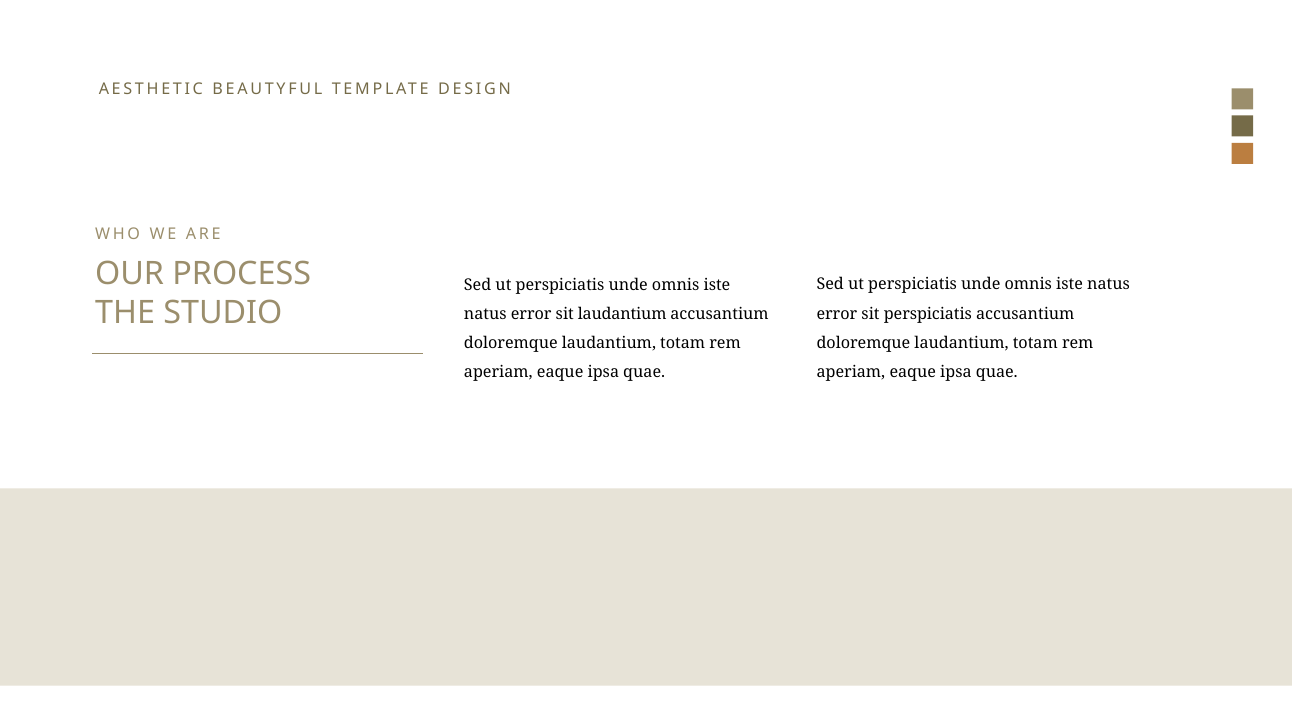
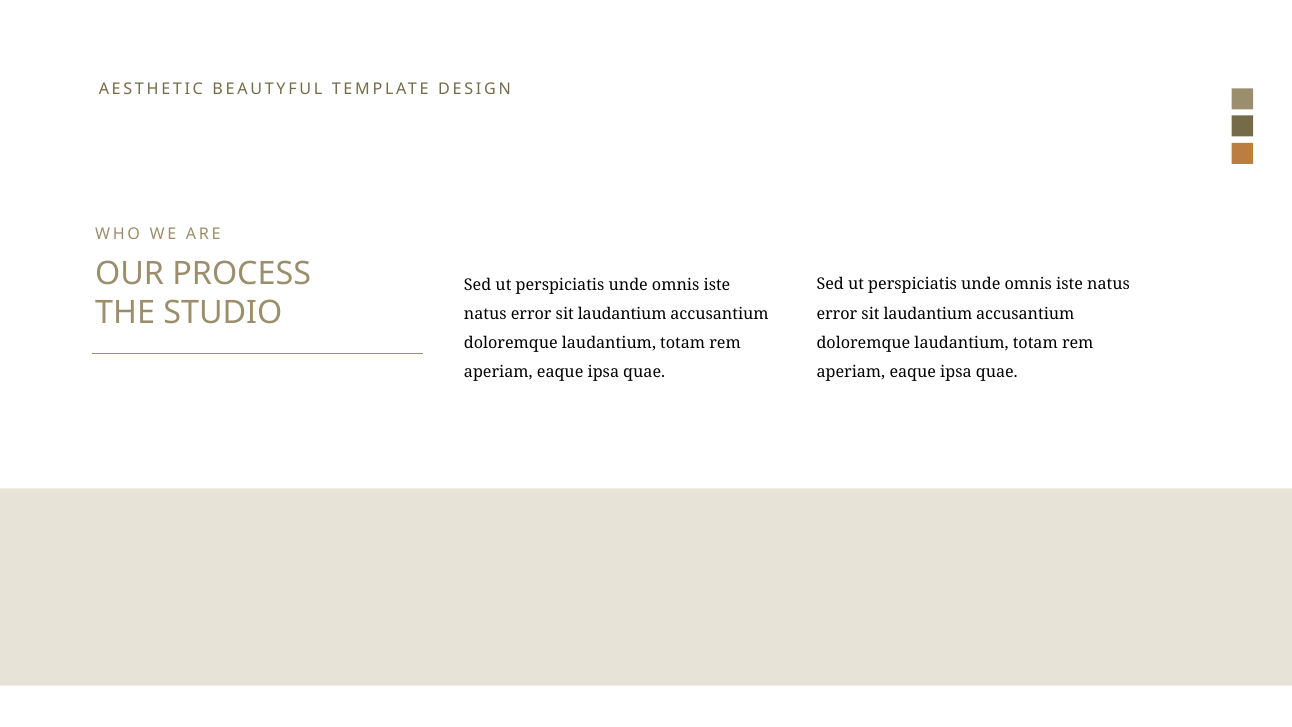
perspiciatis at (928, 314): perspiciatis -> laudantium
